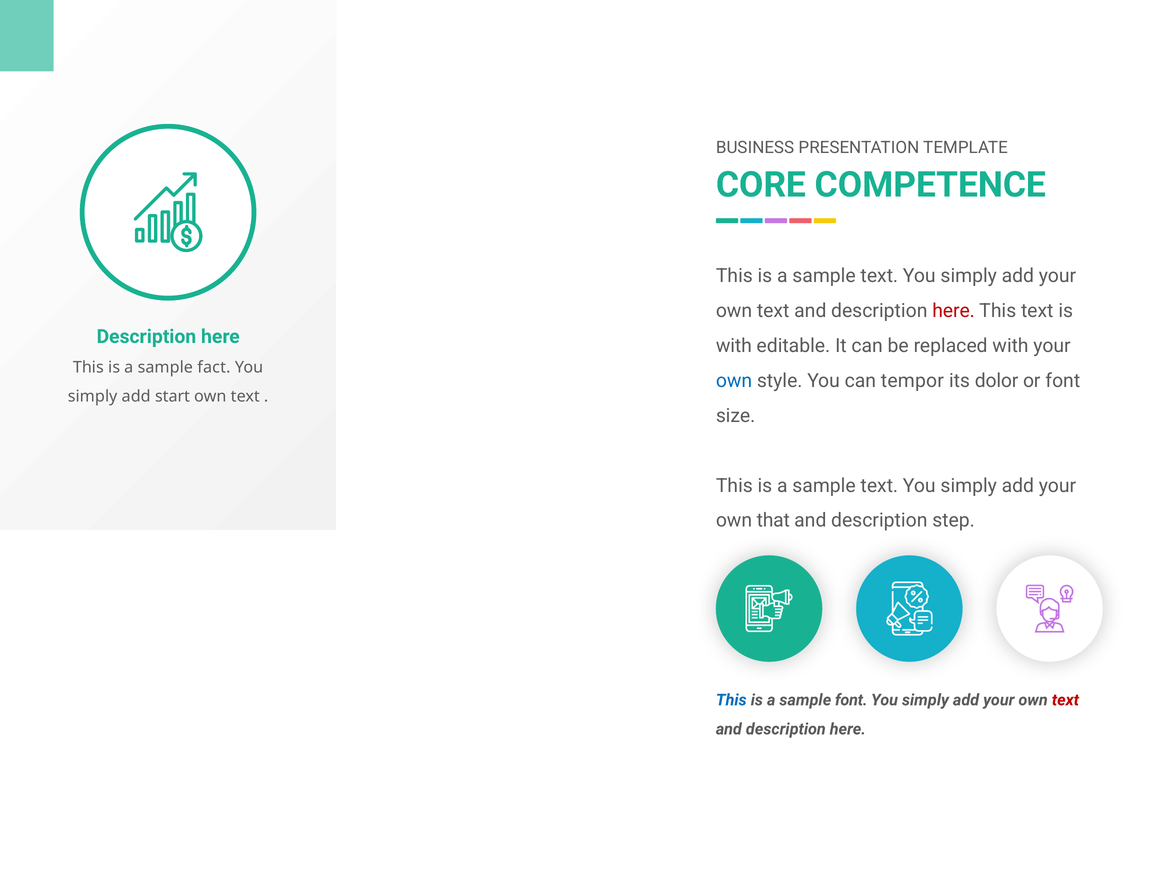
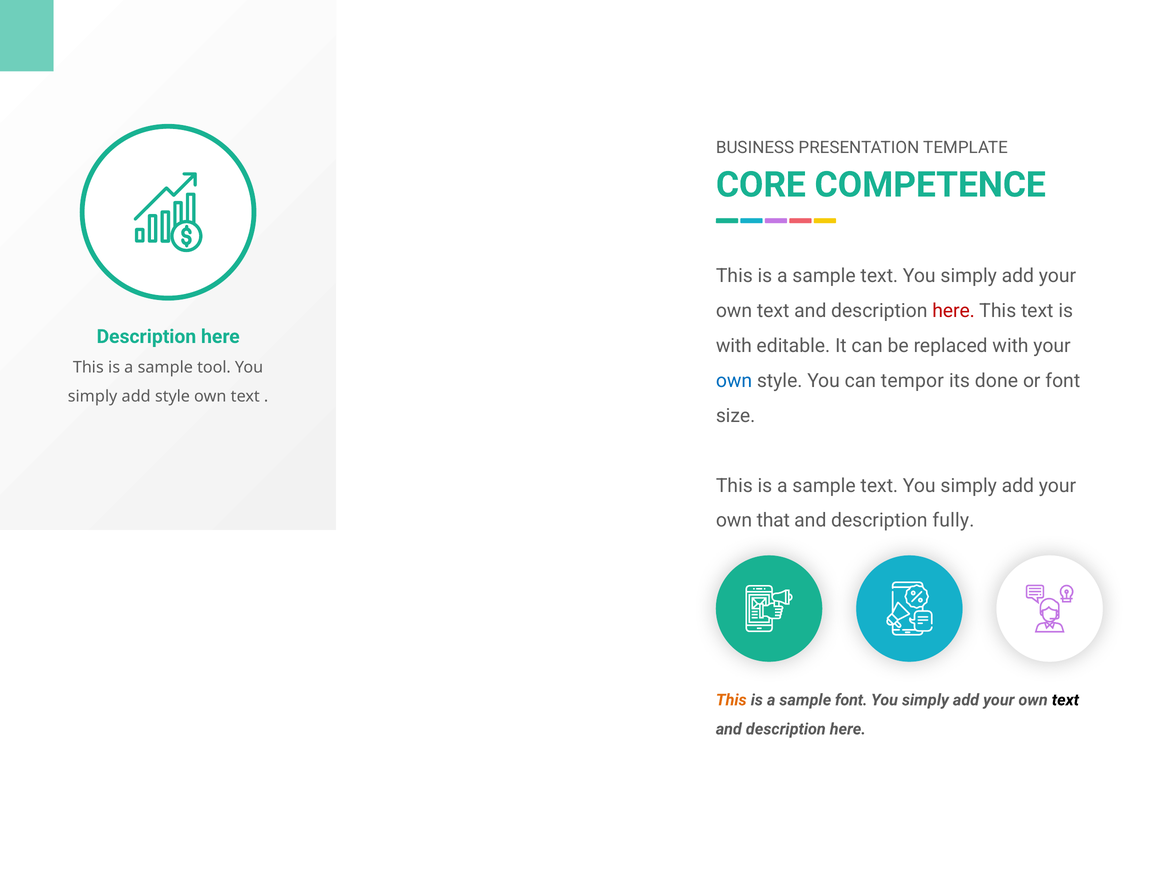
fact: fact -> tool
dolor: dolor -> done
add start: start -> style
step: step -> fully
This at (731, 700) colour: blue -> orange
text at (1065, 700) colour: red -> black
